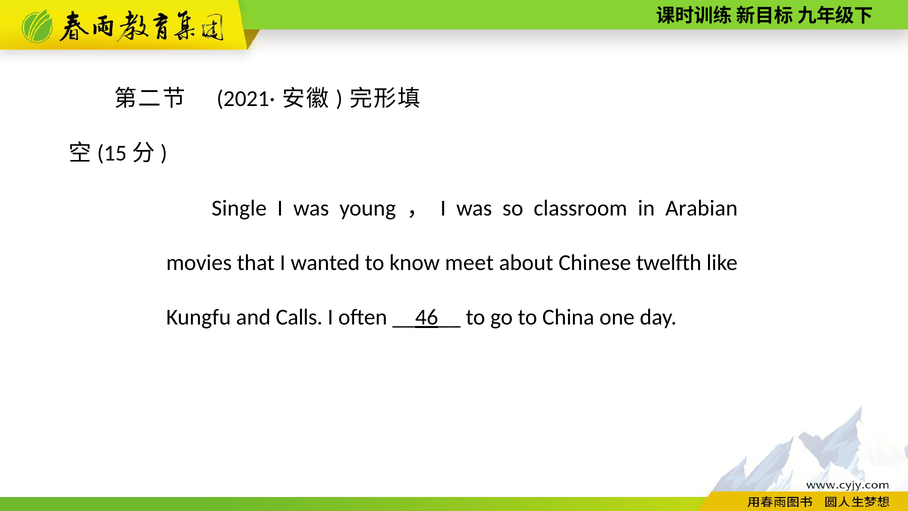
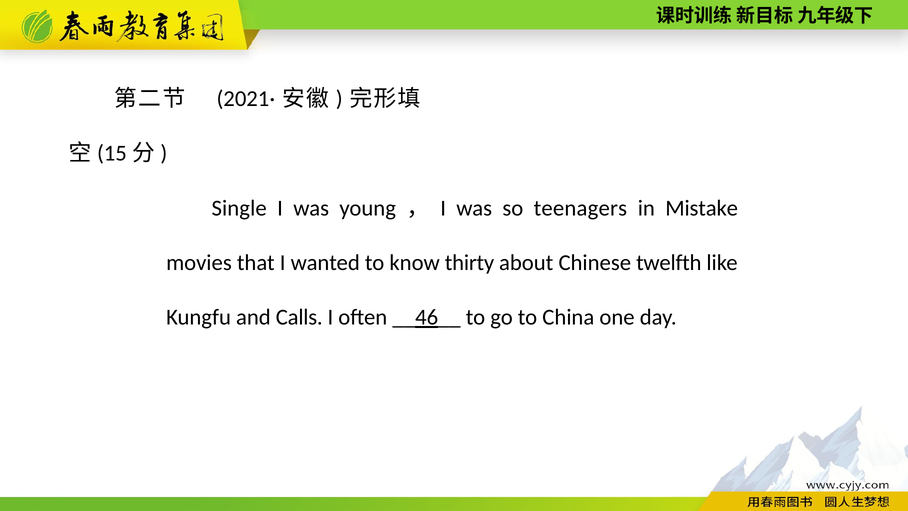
classroom: classroom -> teenagers
Arabian: Arabian -> Mistake
meet: meet -> thirty
